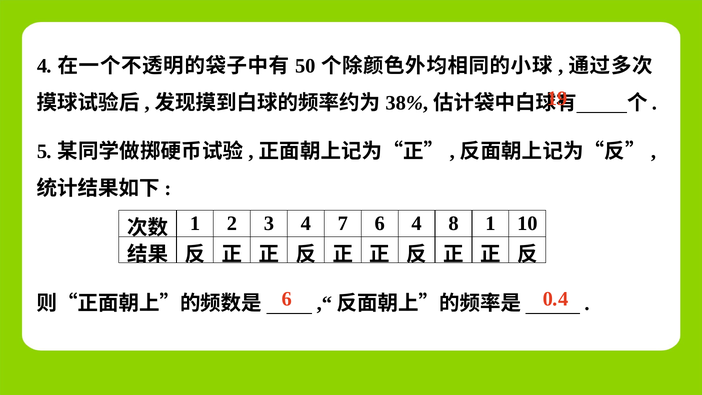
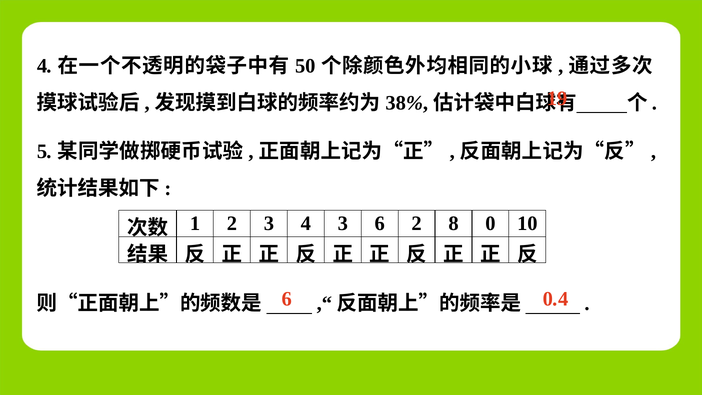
4 7: 7 -> 3
6 4: 4 -> 2
8 1: 1 -> 0
